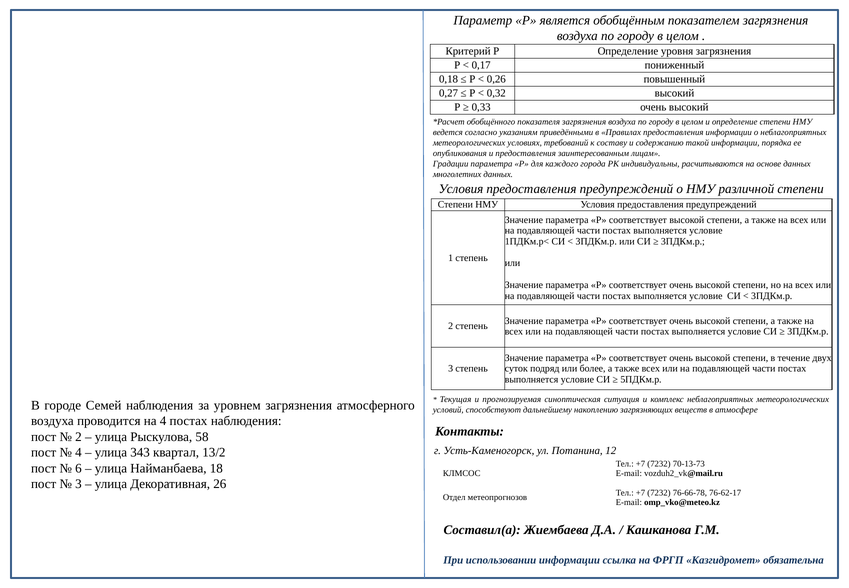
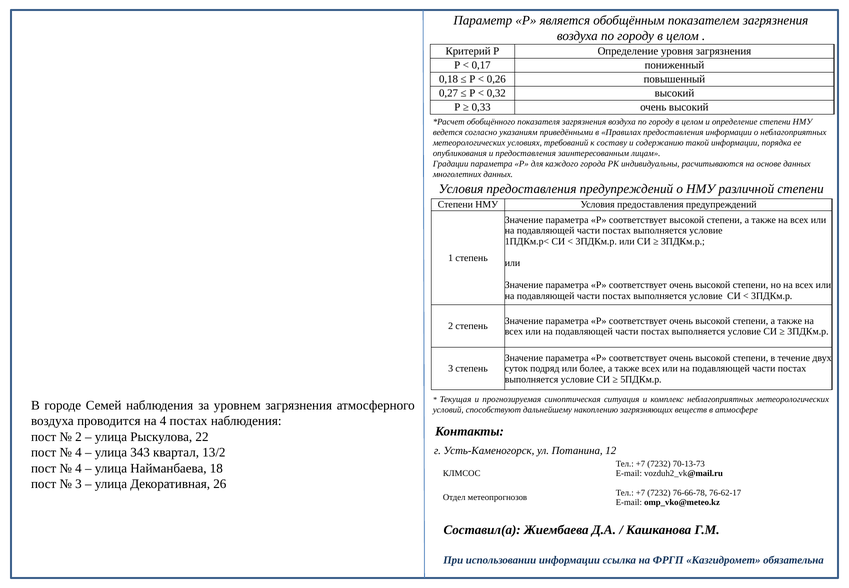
58: 58 -> 22
6 at (78, 468): 6 -> 4
